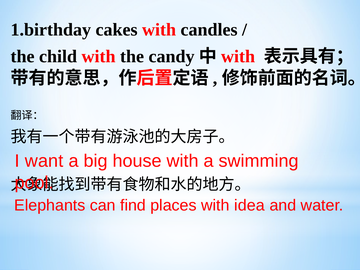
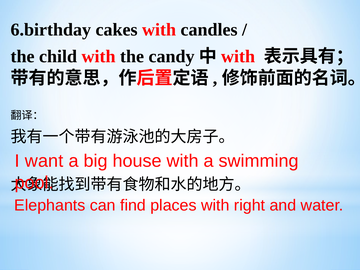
1.birthday: 1.birthday -> 6.birthday
idea: idea -> right
